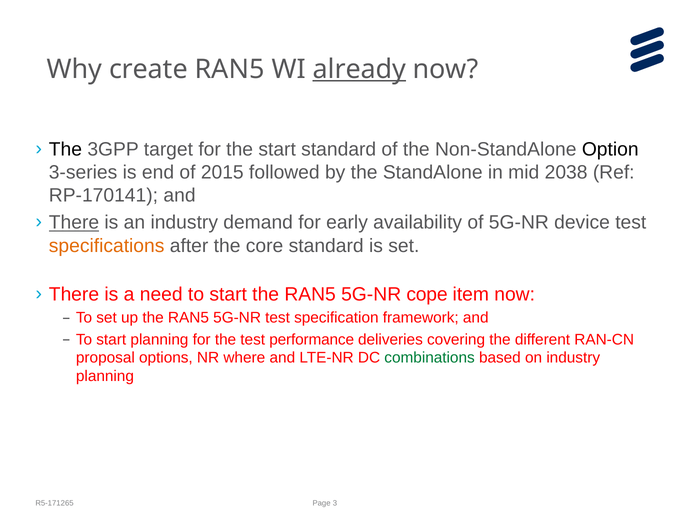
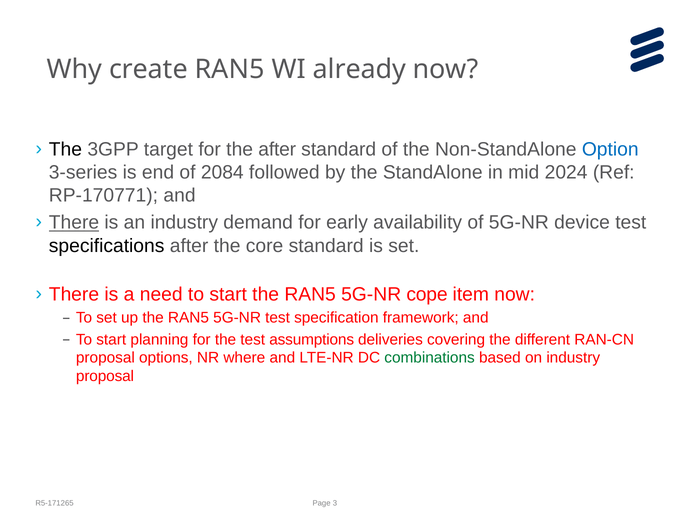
already underline: present -> none
the start: start -> after
Option colour: black -> blue
2015: 2015 -> 2084
2038: 2038 -> 2024
RP-170141: RP-170141 -> RP-170771
specifications colour: orange -> black
performance: performance -> assumptions
planning at (105, 376): planning -> proposal
